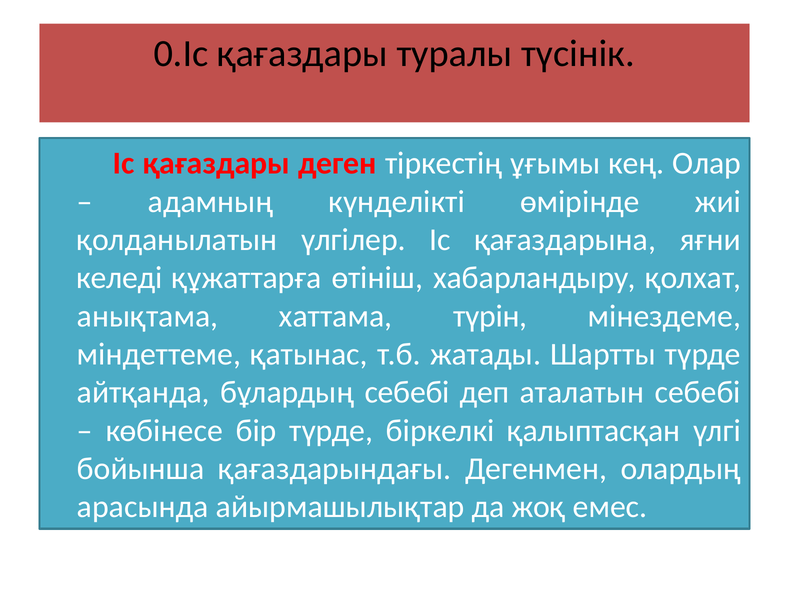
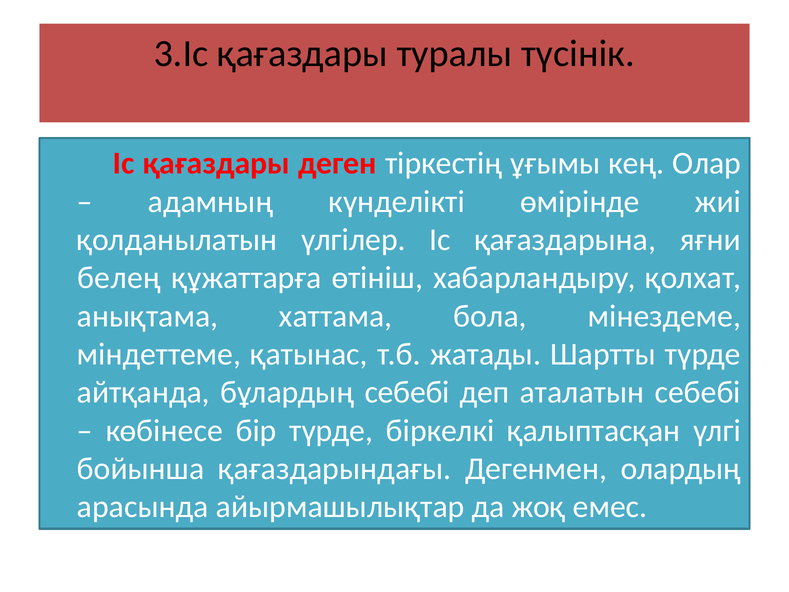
0.Іс: 0.Іс -> 3.Іс
келедi: келедi -> белең
түрін: түрін -> бола
